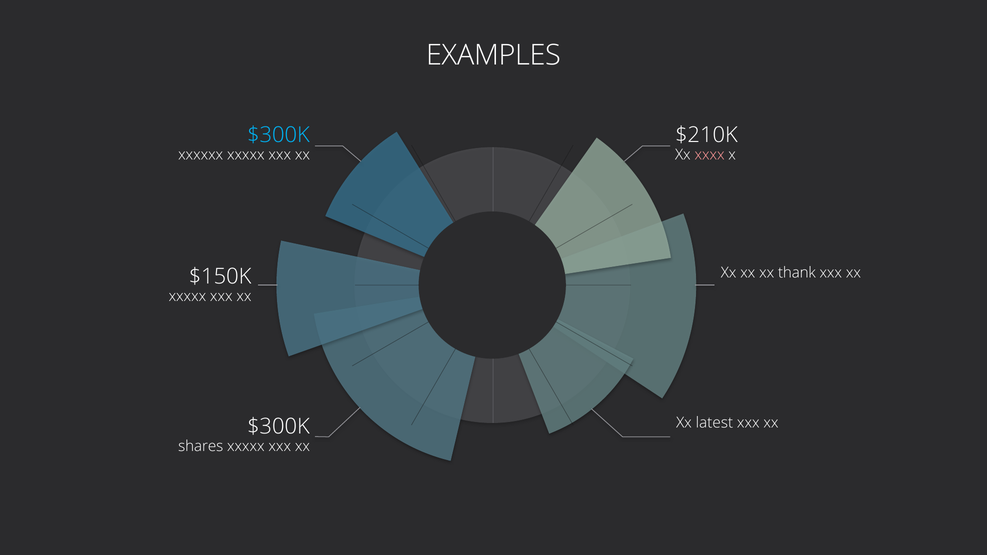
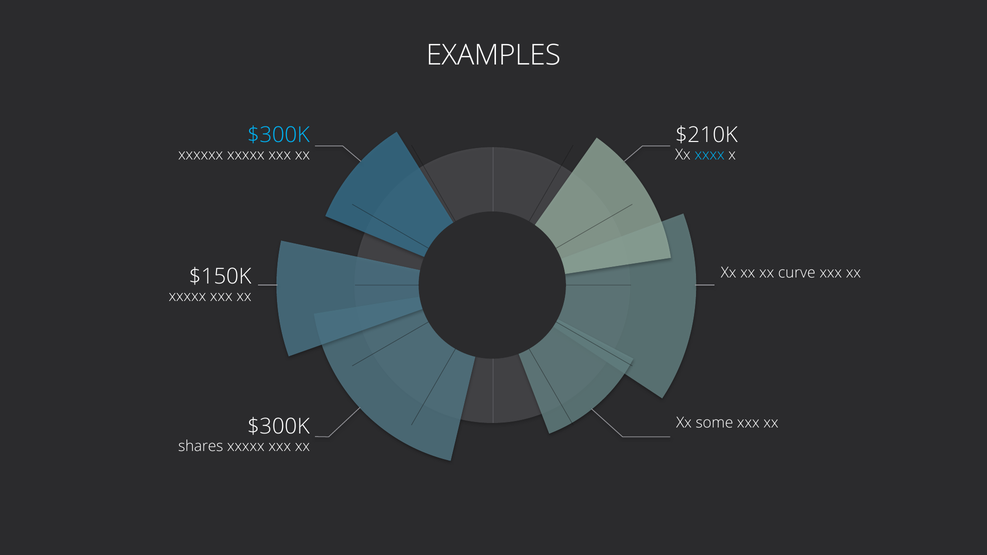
xxxx colour: pink -> light blue
thank: thank -> curve
latest: latest -> some
